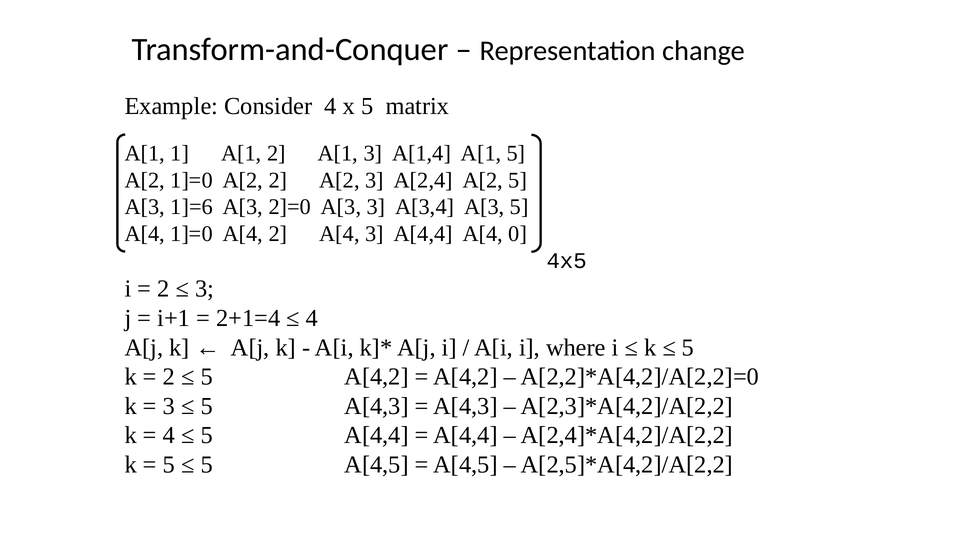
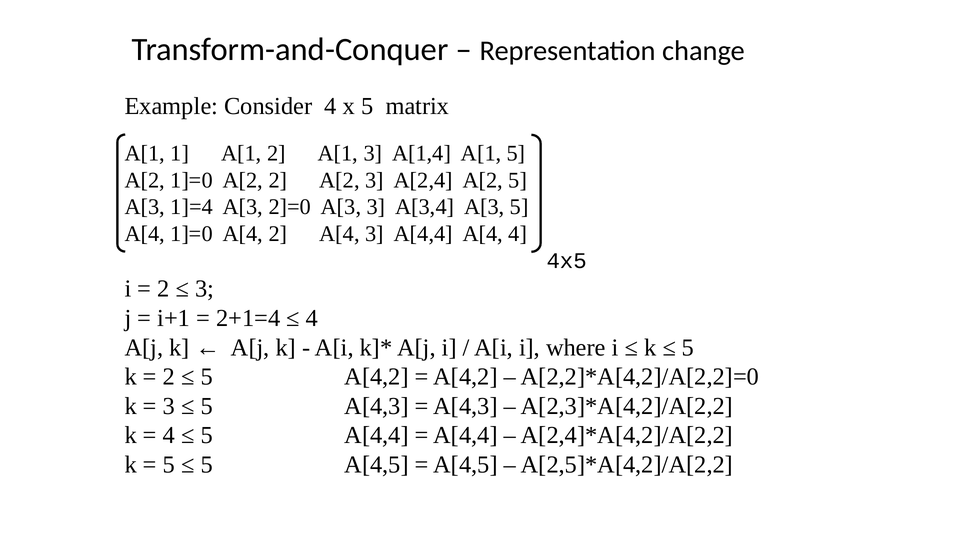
1]=6: 1]=6 -> 1]=4
A[4 0: 0 -> 4
